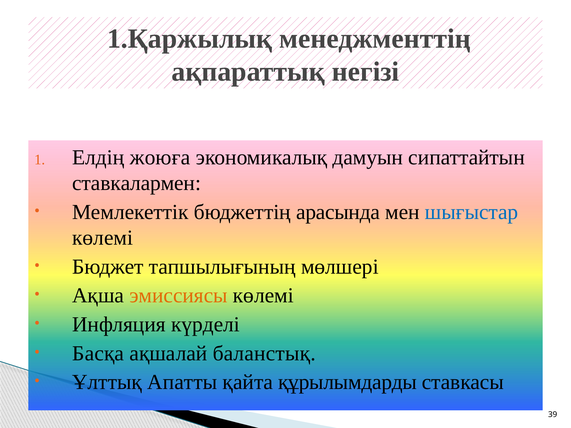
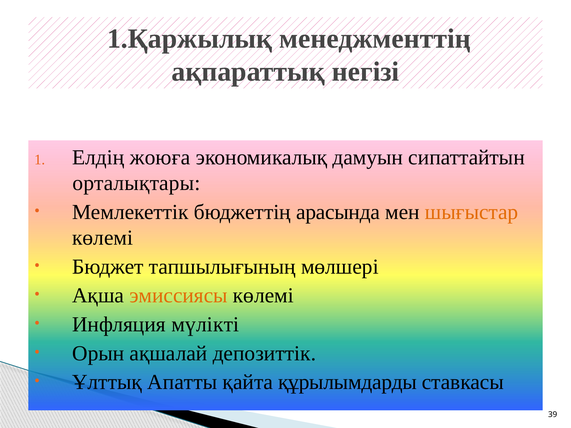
ставкалармен: ставкалармен -> орталықтары
шығыстар colour: blue -> orange
күрделі: күрделі -> мүлікті
Басқа: Басқа -> Орын
баланстық: баланстық -> депозиттік
